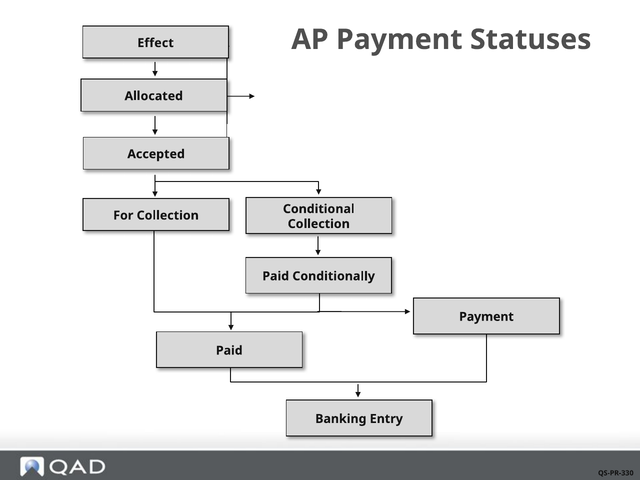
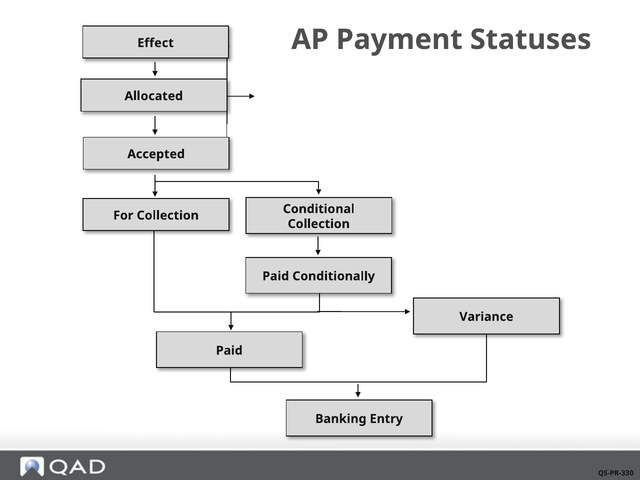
Payment at (486, 317): Payment -> Variance
